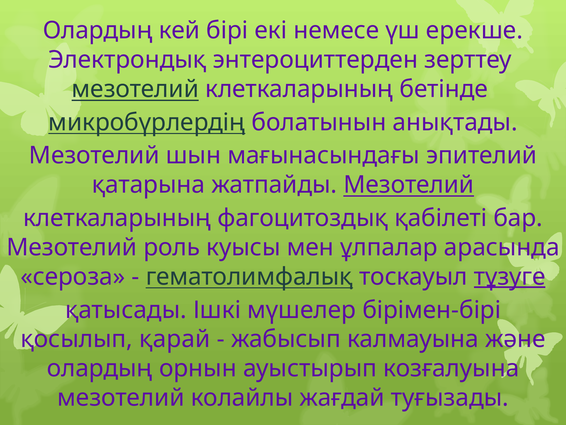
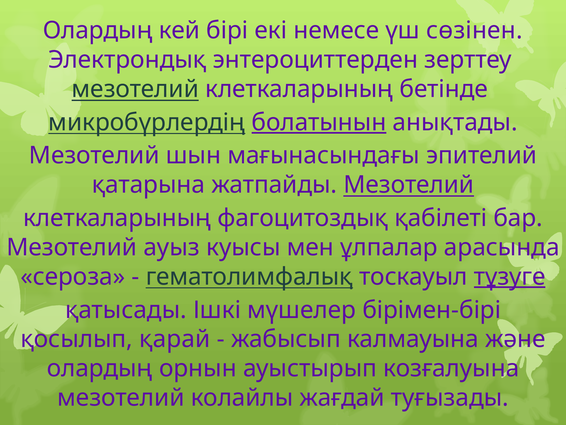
ерекше: ерекше -> сөзінен
болатынын underline: none -> present
роль: роль -> ауыз
